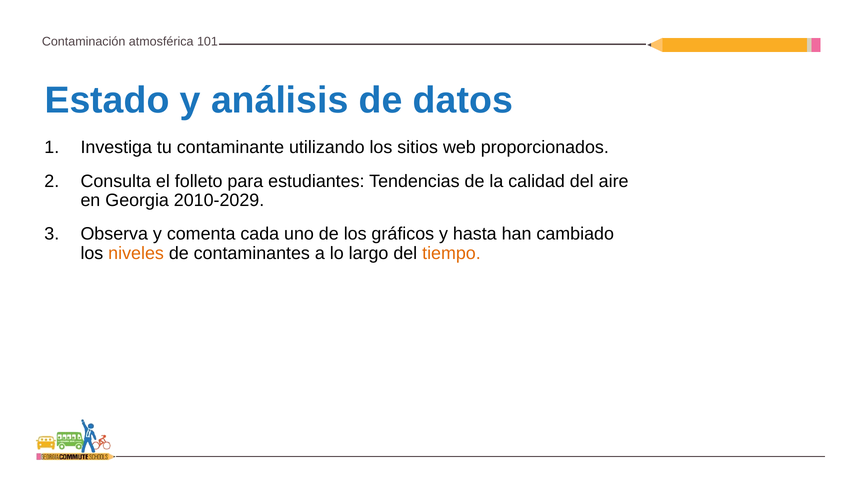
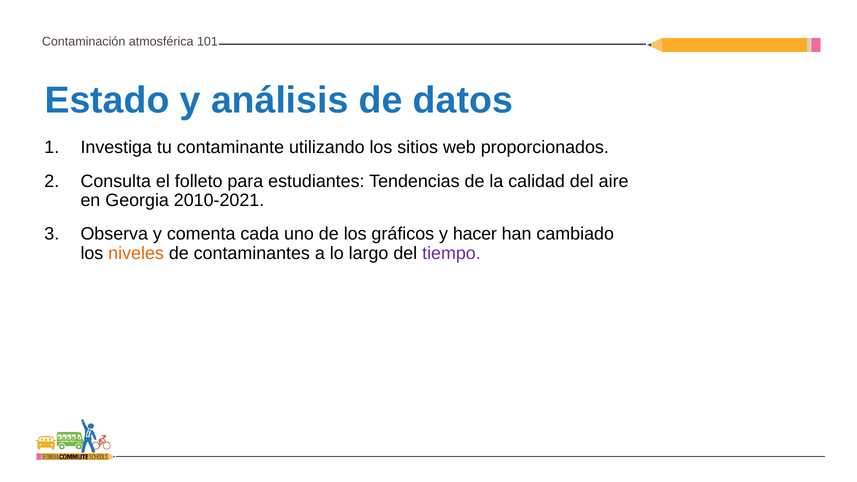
2010-2029: 2010-2029 -> 2010-2021
hasta: hasta -> hacer
tiempo colour: orange -> purple
